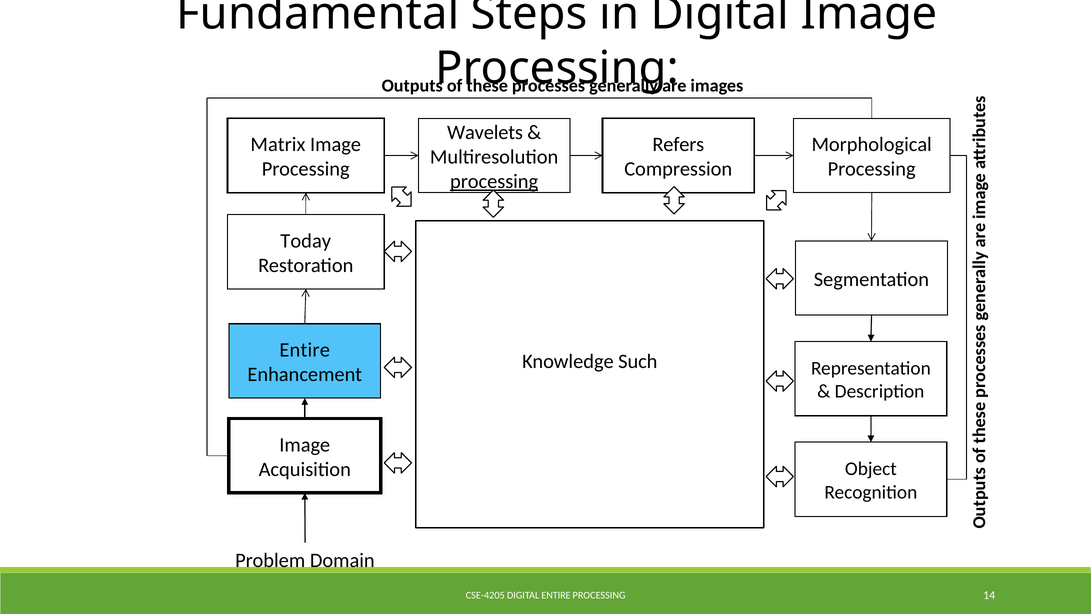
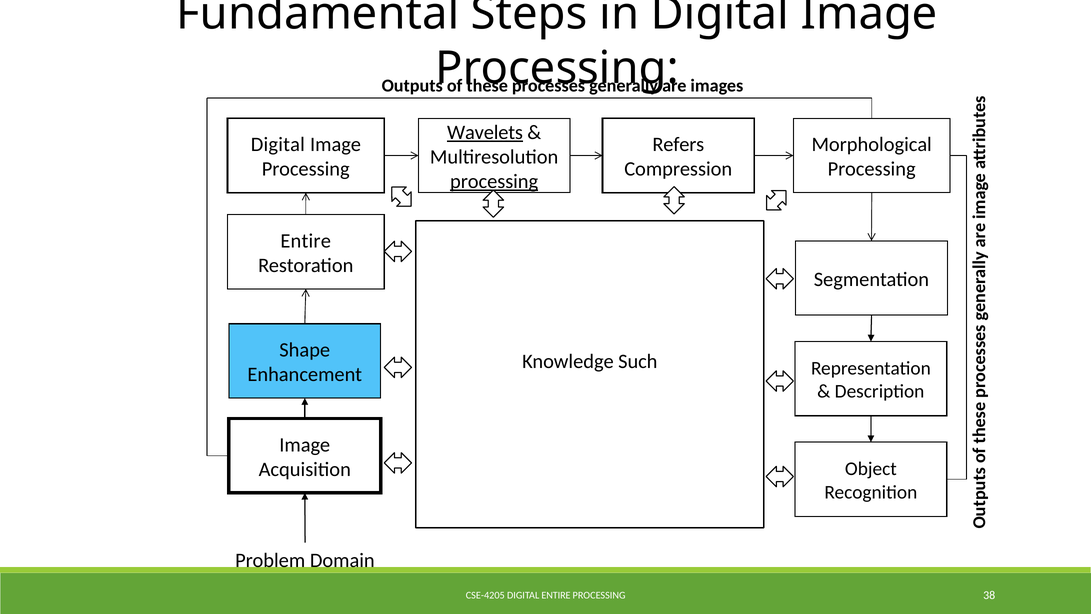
Wavelets underline: none -> present
Matrix at (278, 145): Matrix -> Digital
Today at (306, 241): Today -> Entire
Entire at (305, 350): Entire -> Shape
14: 14 -> 38
